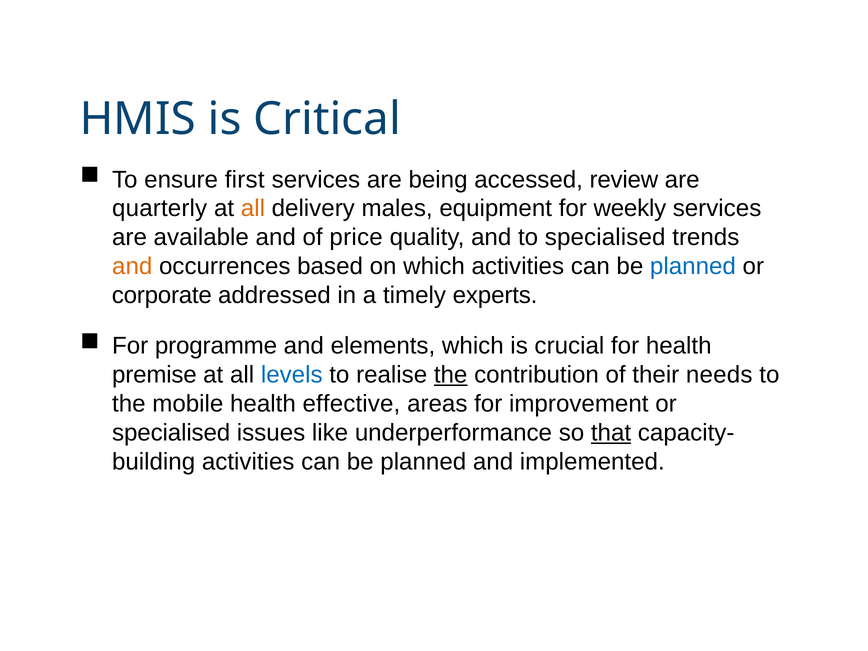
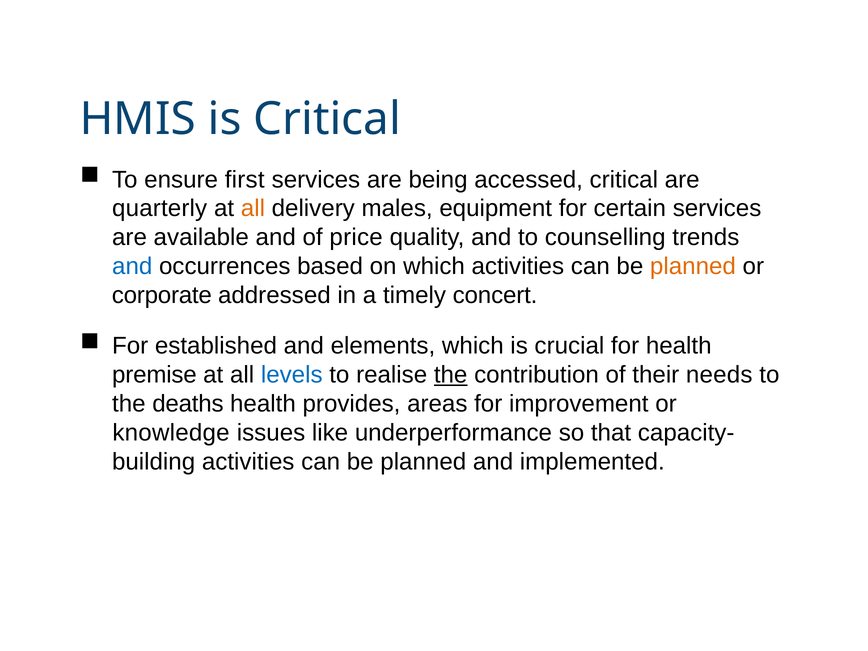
accessed review: review -> critical
weekly: weekly -> certain
to specialised: specialised -> counselling
and at (132, 266) colour: orange -> blue
planned at (693, 266) colour: blue -> orange
experts: experts -> concert
programme: programme -> established
mobile: mobile -> deaths
effective: effective -> provides
specialised at (171, 433): specialised -> knowledge
that underline: present -> none
